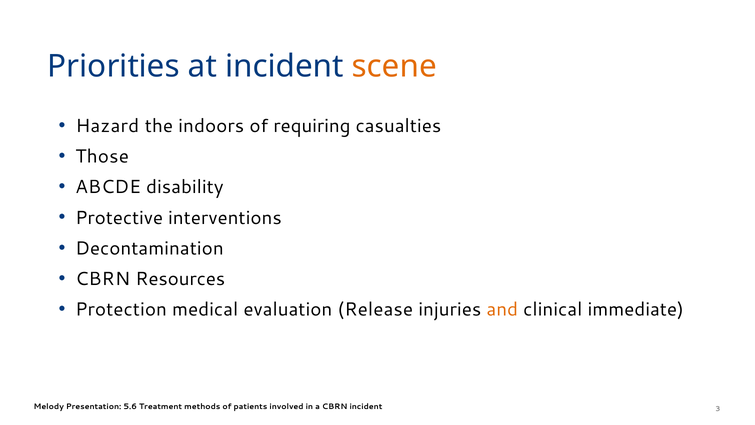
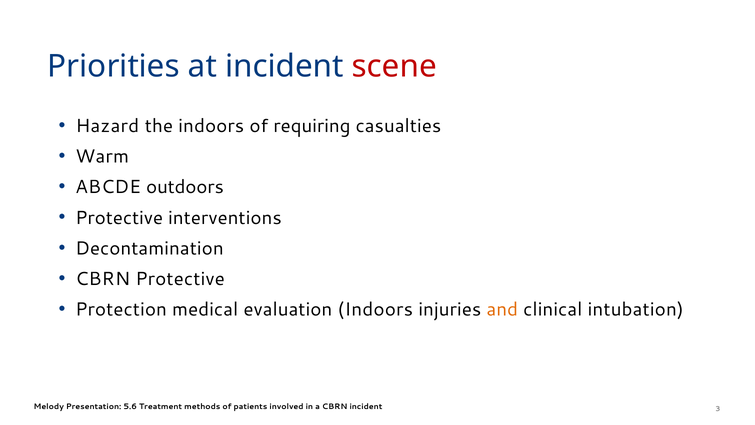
scene colour: orange -> red
Those: Those -> Warm
disability: disability -> outdoors
CBRN Resources: Resources -> Protective
evaluation Release: Release -> Indoors
immediate: immediate -> intubation
